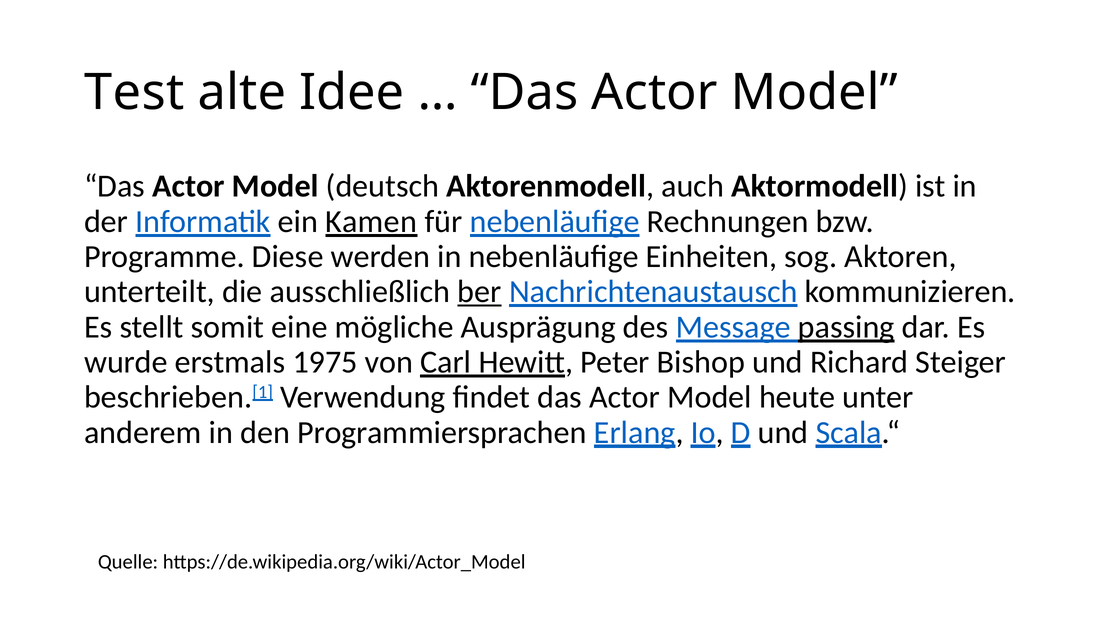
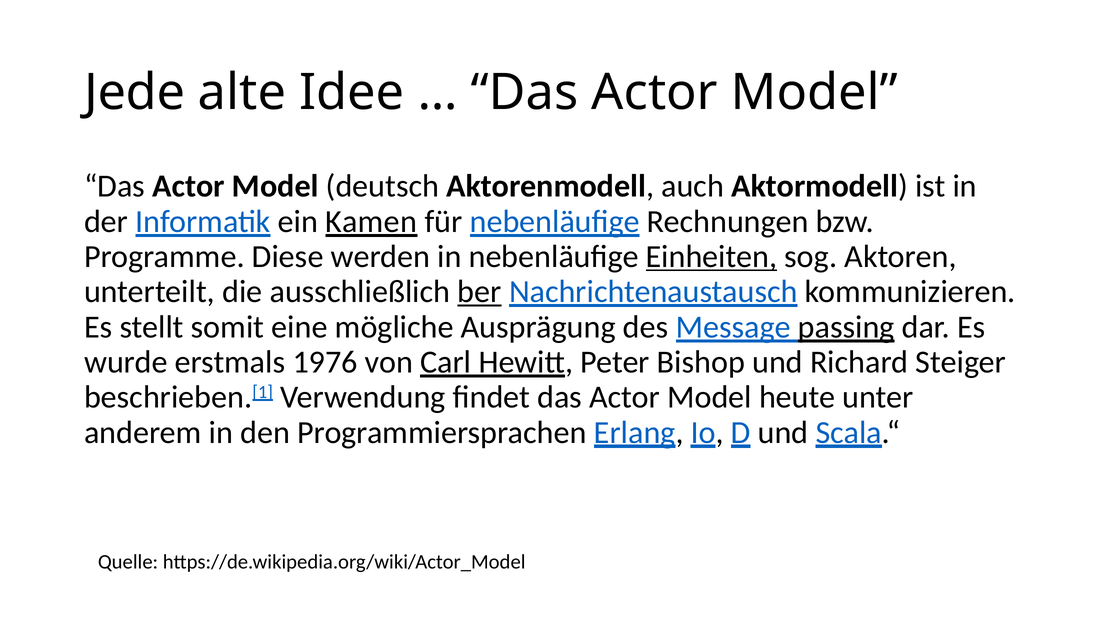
Test: Test -> Jede
Einheiten underline: none -> present
1975: 1975 -> 1976
